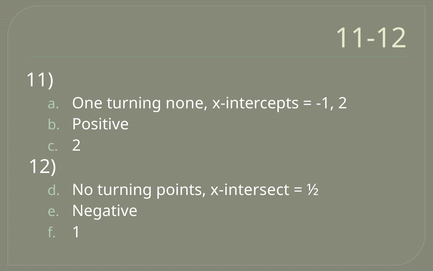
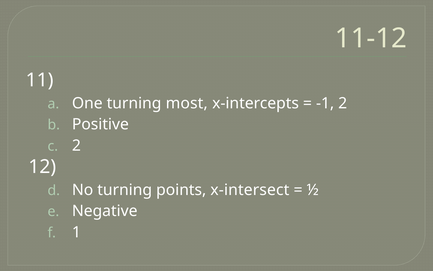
none: none -> most
